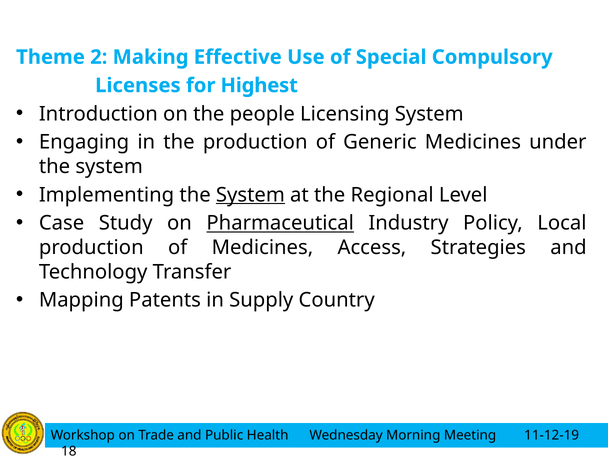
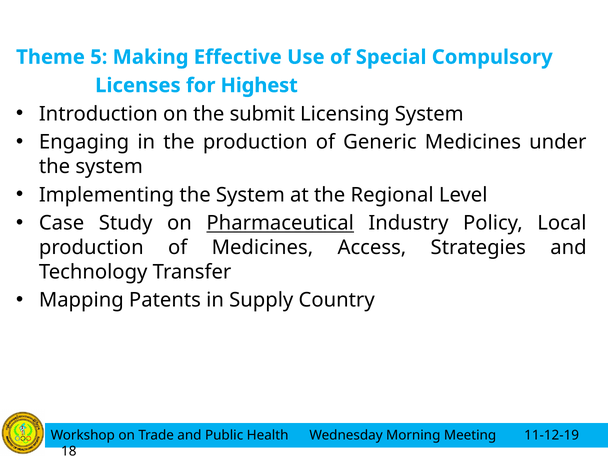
2: 2 -> 5
people: people -> submit
System at (250, 195) underline: present -> none
